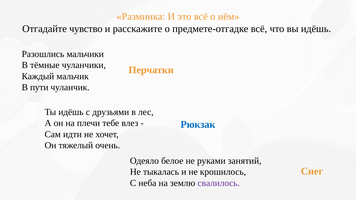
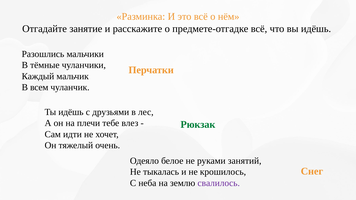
чувство: чувство -> занятие
пути: пути -> всем
Рюкзак colour: blue -> green
